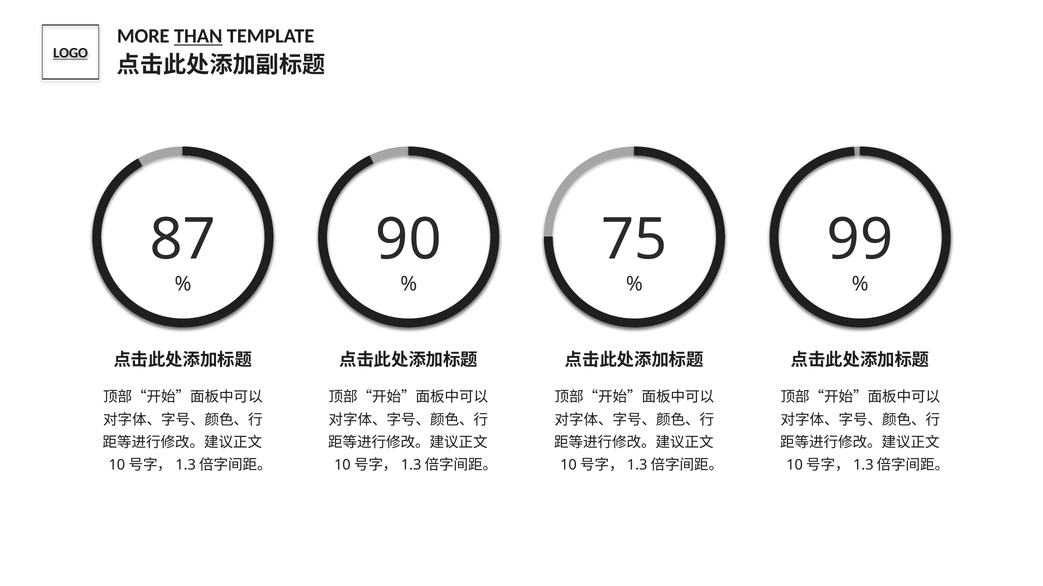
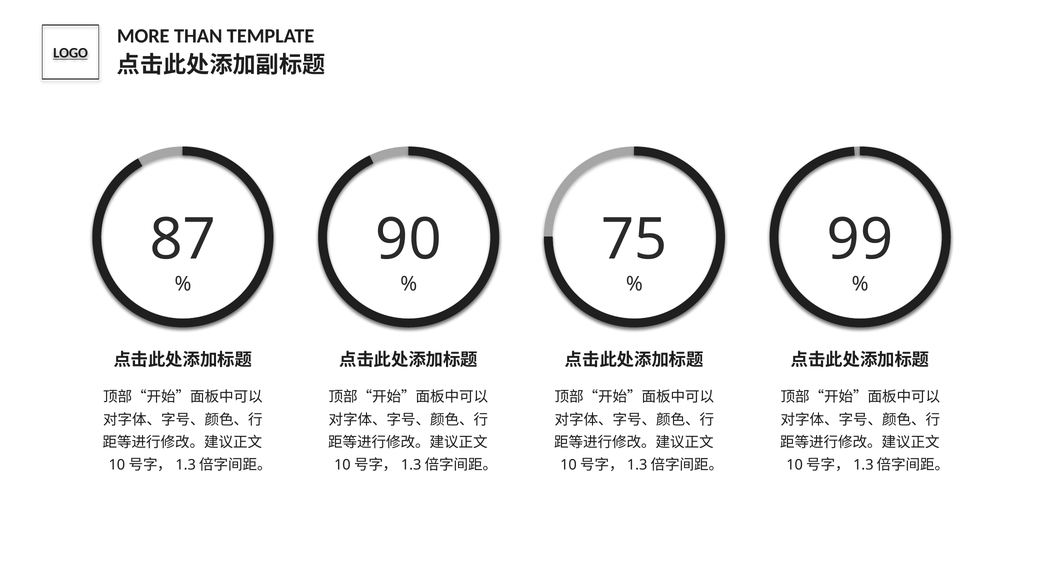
THAN underline: present -> none
